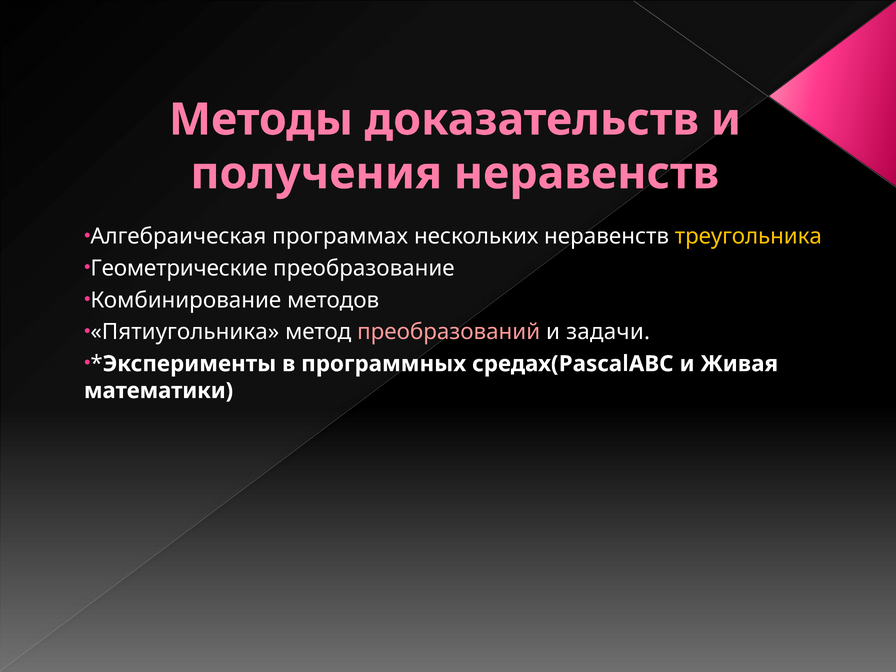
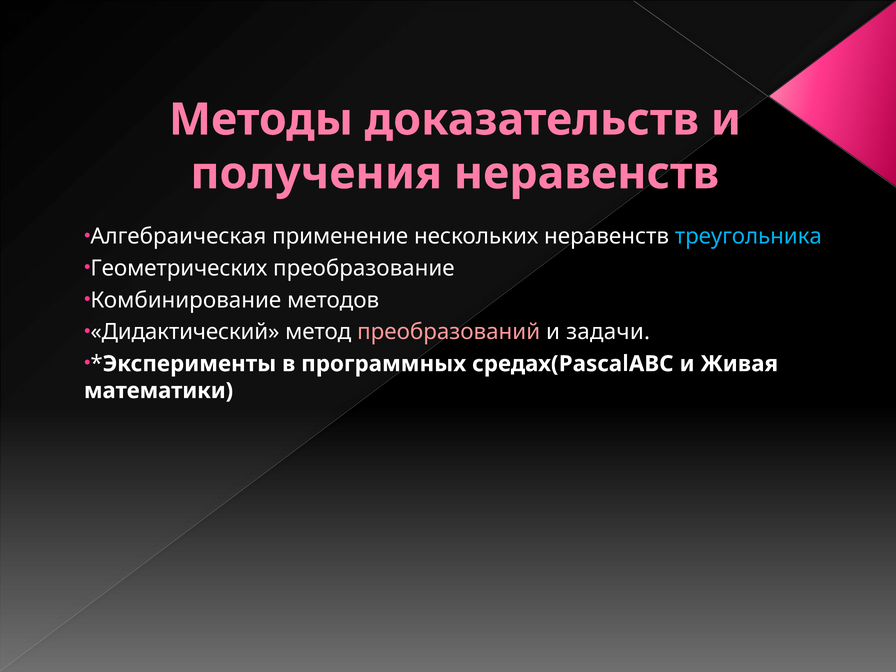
программах: программах -> применение
треугольника colour: yellow -> light blue
Геометрические: Геометрические -> Геометрических
Пятиугольника: Пятиугольника -> Дидактический
